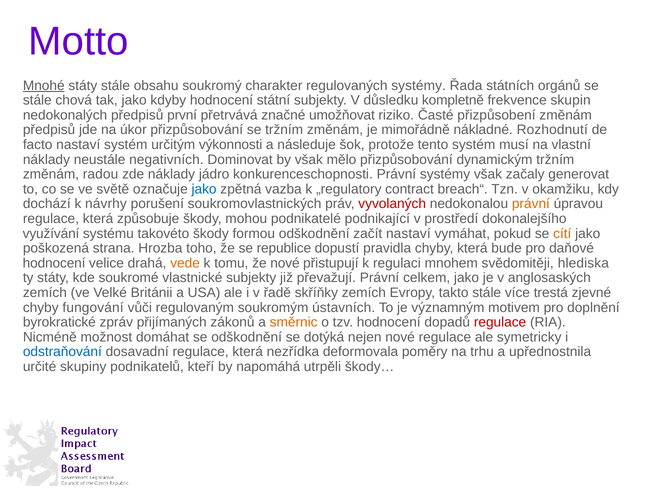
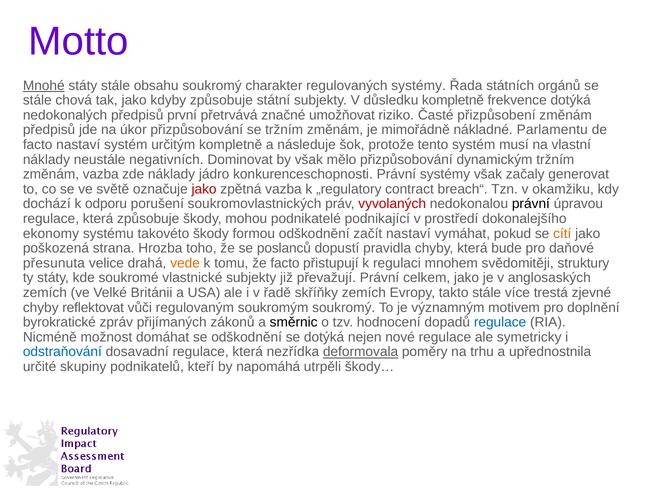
kdyby hodnocení: hodnocení -> způsobuje
frekvence skupin: skupin -> dotýká
Rozhodnutí: Rozhodnutí -> Parlamentu
určitým výkonnosti: výkonnosti -> kompletně
změnám radou: radou -> vazba
jako at (204, 189) colour: blue -> red
návrhy: návrhy -> odporu
právní at (531, 204) colour: orange -> black
využívání: využívání -> ekonomy
republice: republice -> poslanců
hodnocení at (54, 263): hodnocení -> přesunuta
že nové: nové -> facto
hlediska: hlediska -> struktury
fungování: fungování -> reflektovat
soukromým ústavních: ústavních -> soukromý
směrnic colour: orange -> black
regulace at (500, 322) colour: red -> blue
deformovala underline: none -> present
